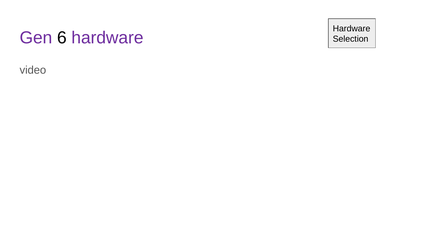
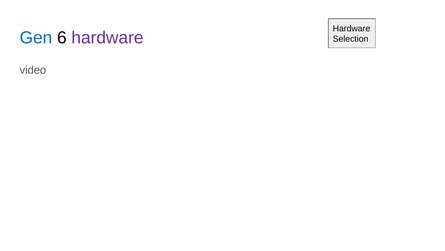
Gen colour: purple -> blue
